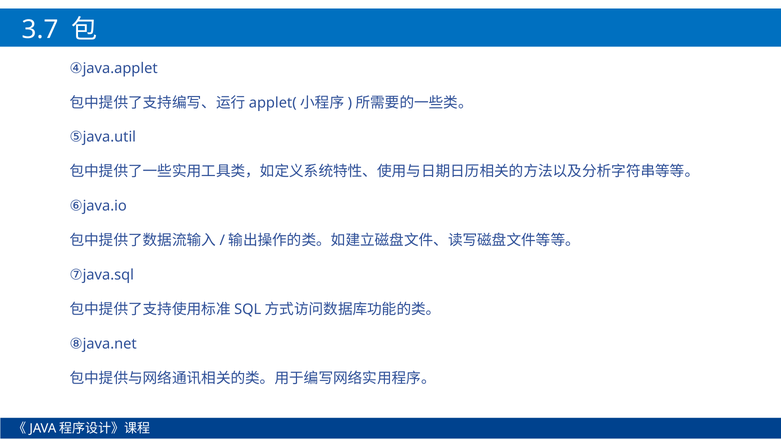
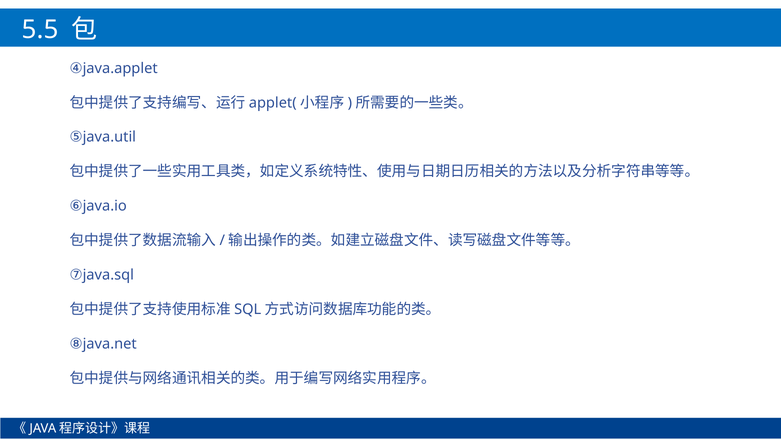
3.7: 3.7 -> 5.5
